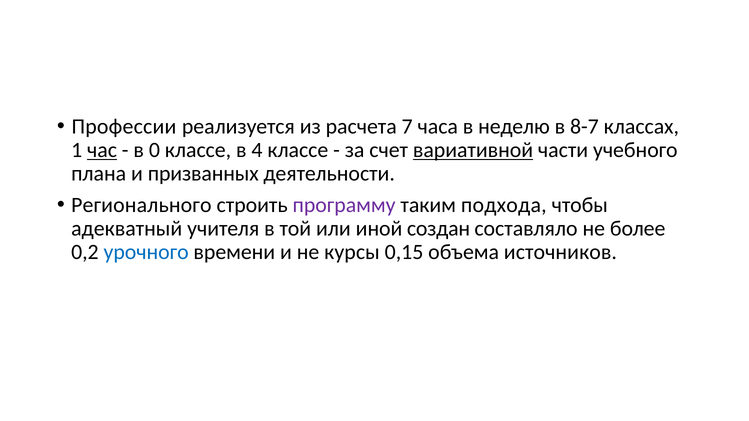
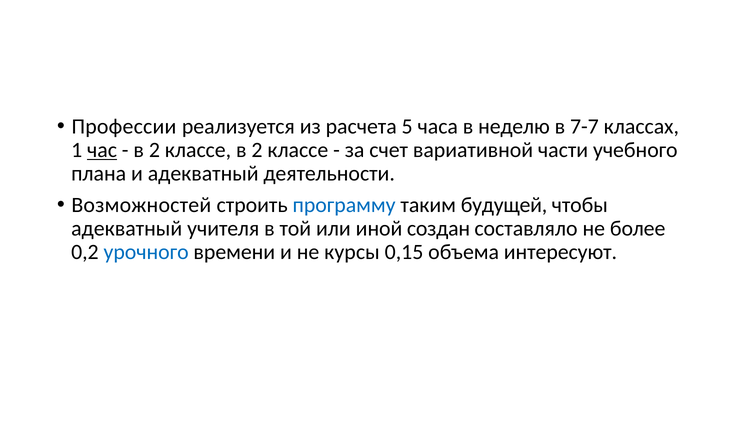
7: 7 -> 5
8-7: 8-7 -> 7-7
0 at (154, 150): 0 -> 2
классе в 4: 4 -> 2
вариативной underline: present -> none
и призванных: призванных -> адекватный
Регионального: Регионального -> Возможностей
программу colour: purple -> blue
подхода: подхода -> будущей
источников: источников -> интересуют
